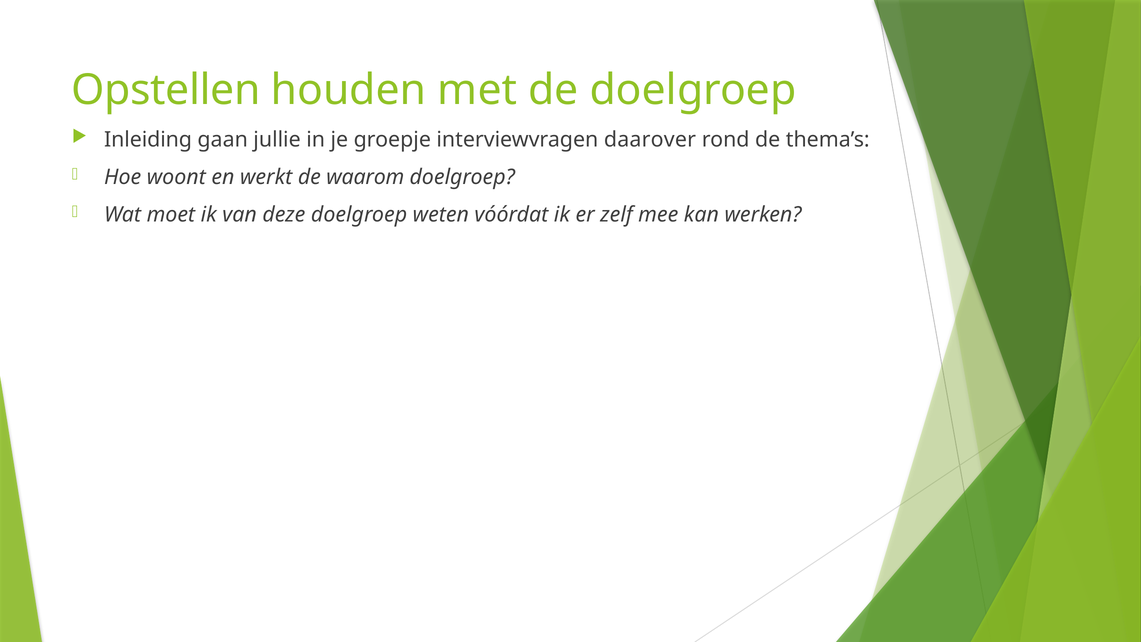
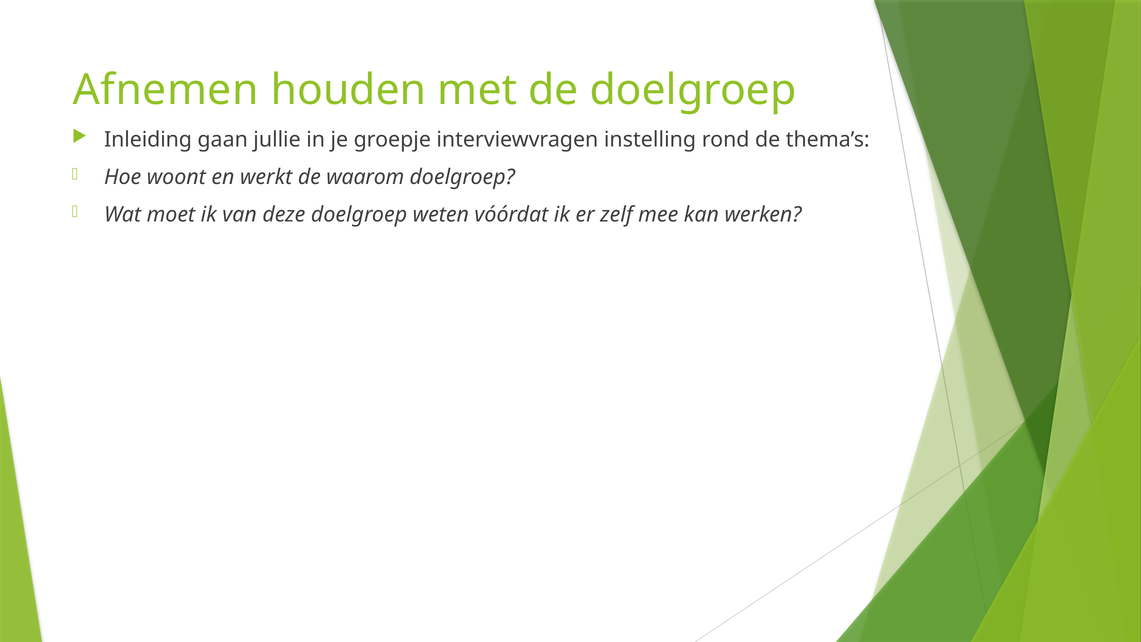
Opstellen: Opstellen -> Afnemen
daarover: daarover -> instelling
